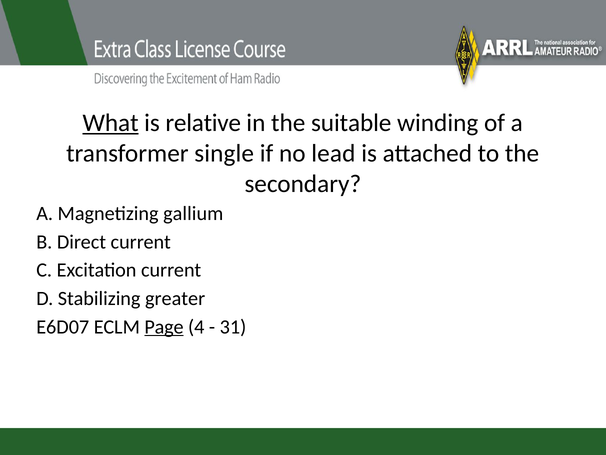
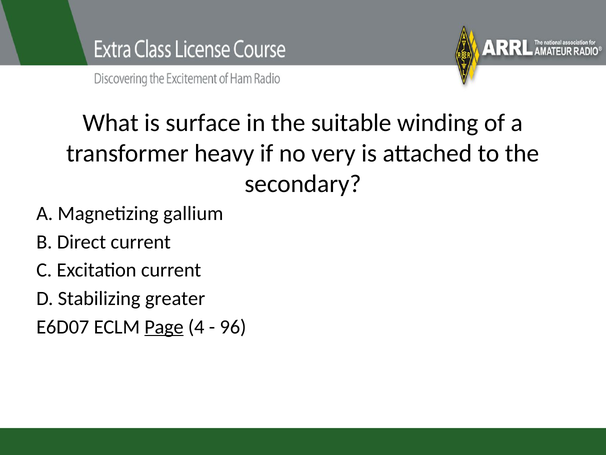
What underline: present -> none
relative: relative -> surface
single: single -> heavy
lead: lead -> very
31: 31 -> 96
